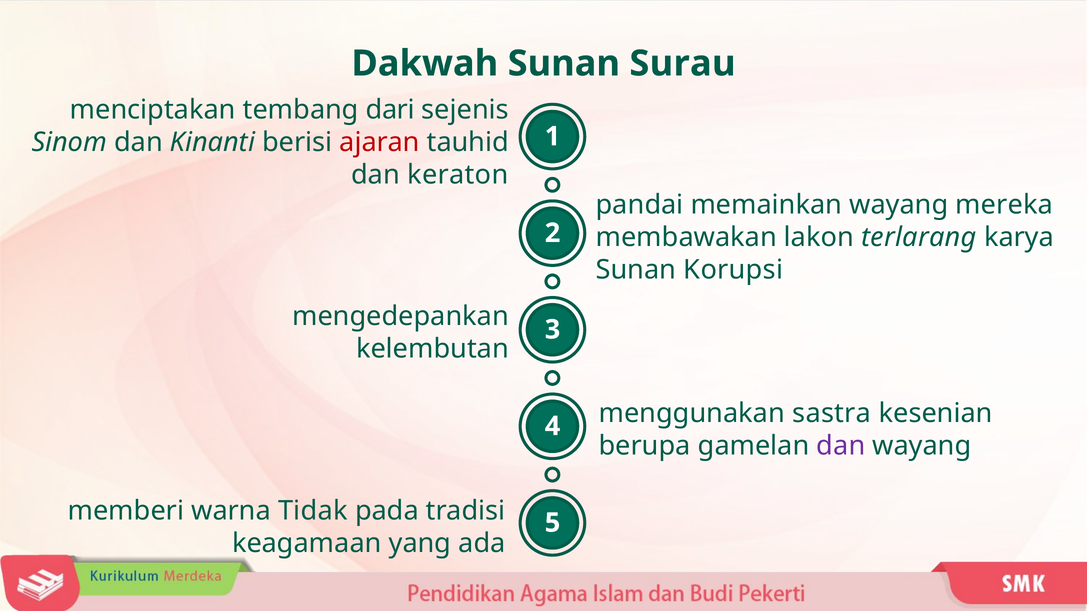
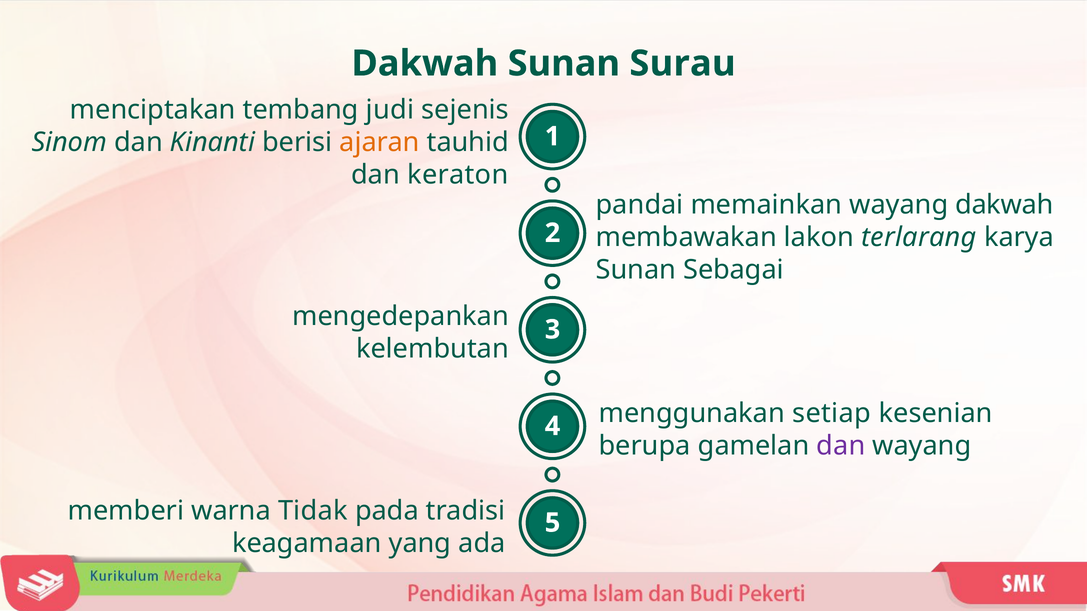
dari: dari -> judi
ajaran colour: red -> orange
wayang mereka: mereka -> dakwah
Korupsi: Korupsi -> Sebagai
sastra: sastra -> setiap
